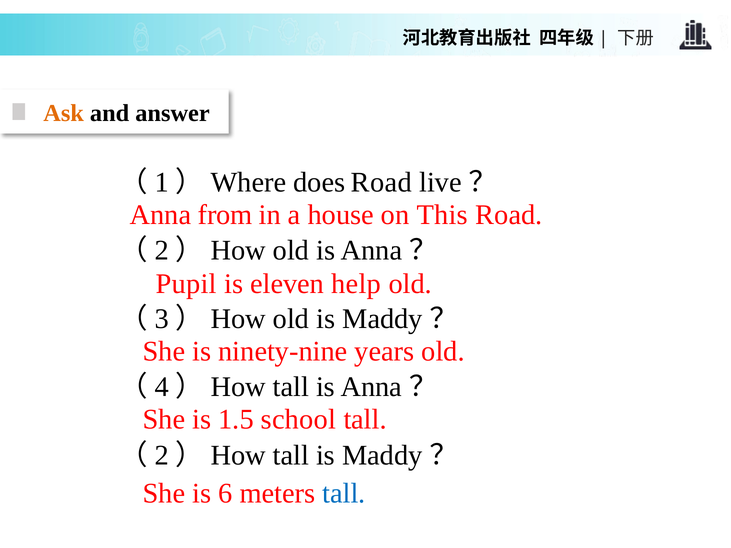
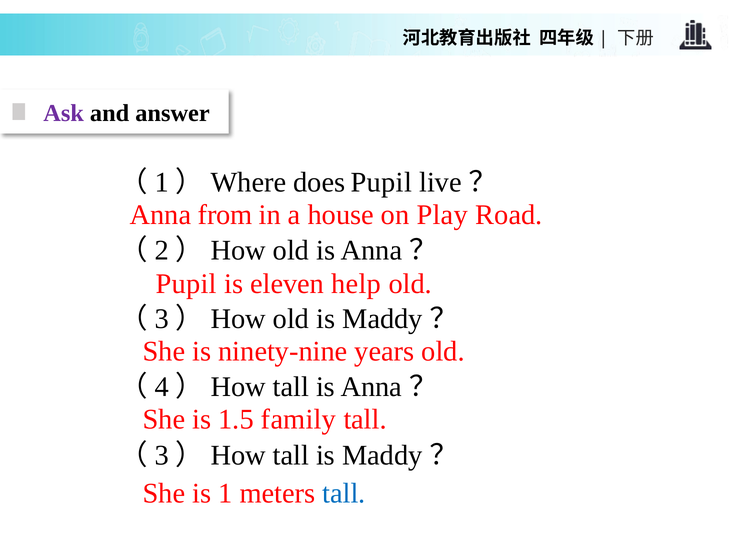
Ask colour: orange -> purple
does Road: Road -> Pupil
This: This -> Play
school: school -> family
2 at (162, 455): 2 -> 3
is 6: 6 -> 1
